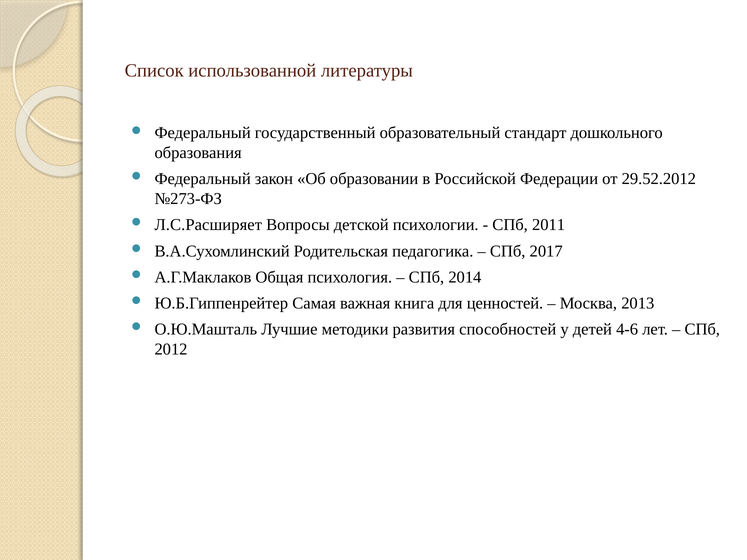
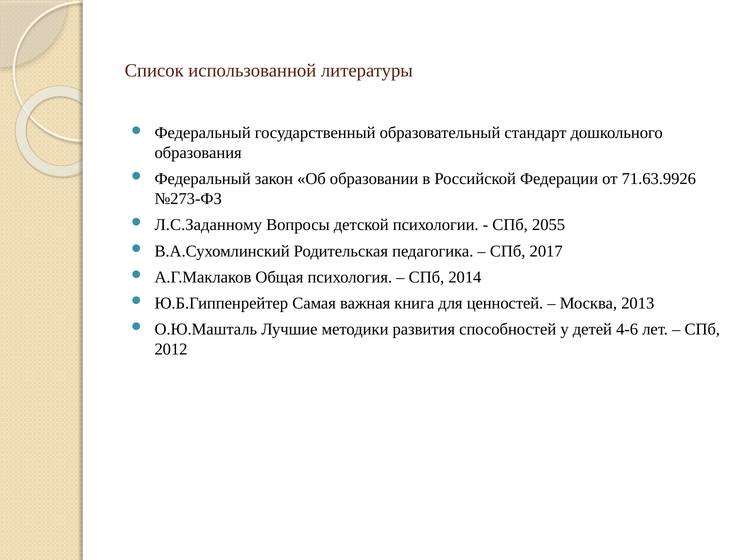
29.52.2012: 29.52.2012 -> 71.63.9926
Л.С.Расширяет: Л.С.Расширяет -> Л.С.Заданному
2011: 2011 -> 2055
